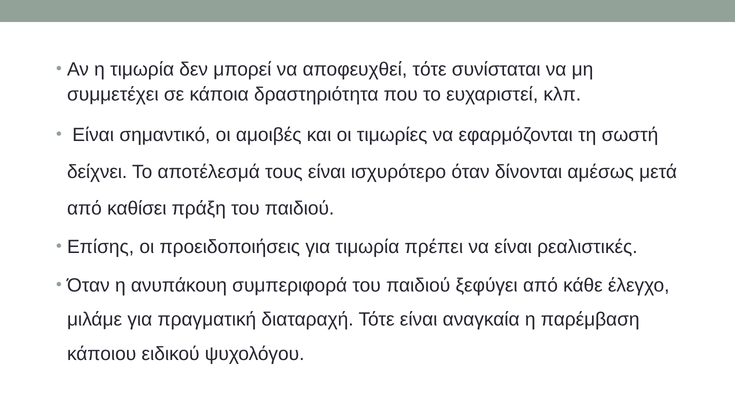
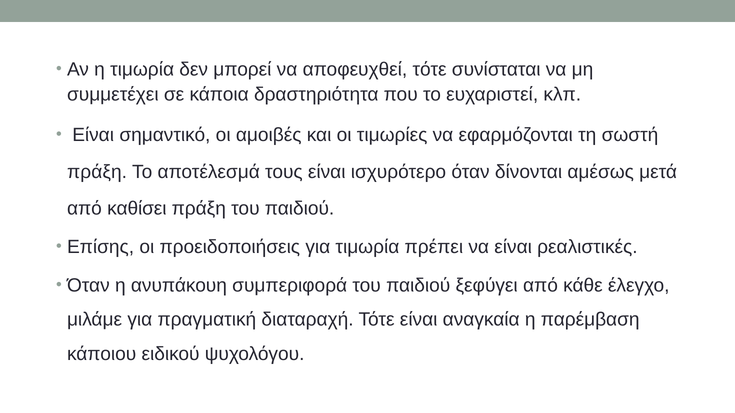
δείχνει at (97, 172): δείχνει -> πράξη
